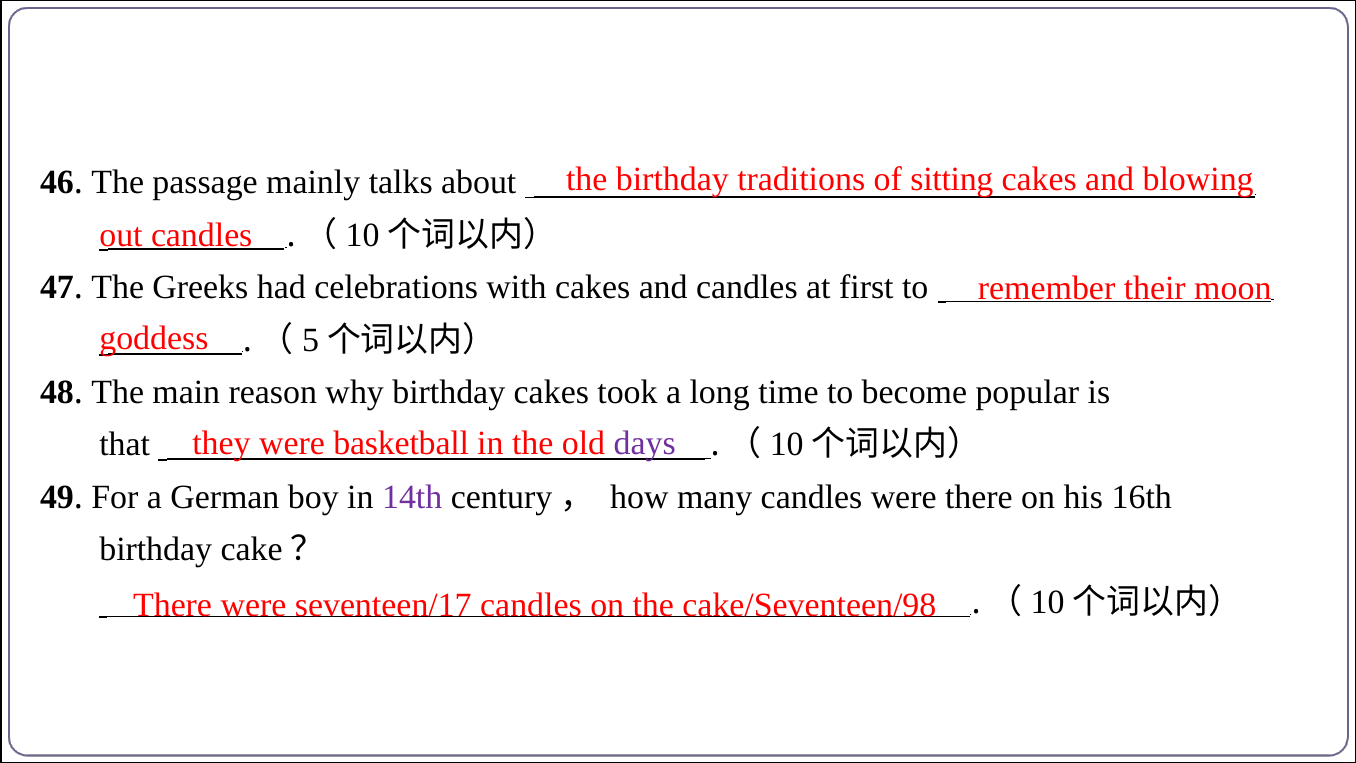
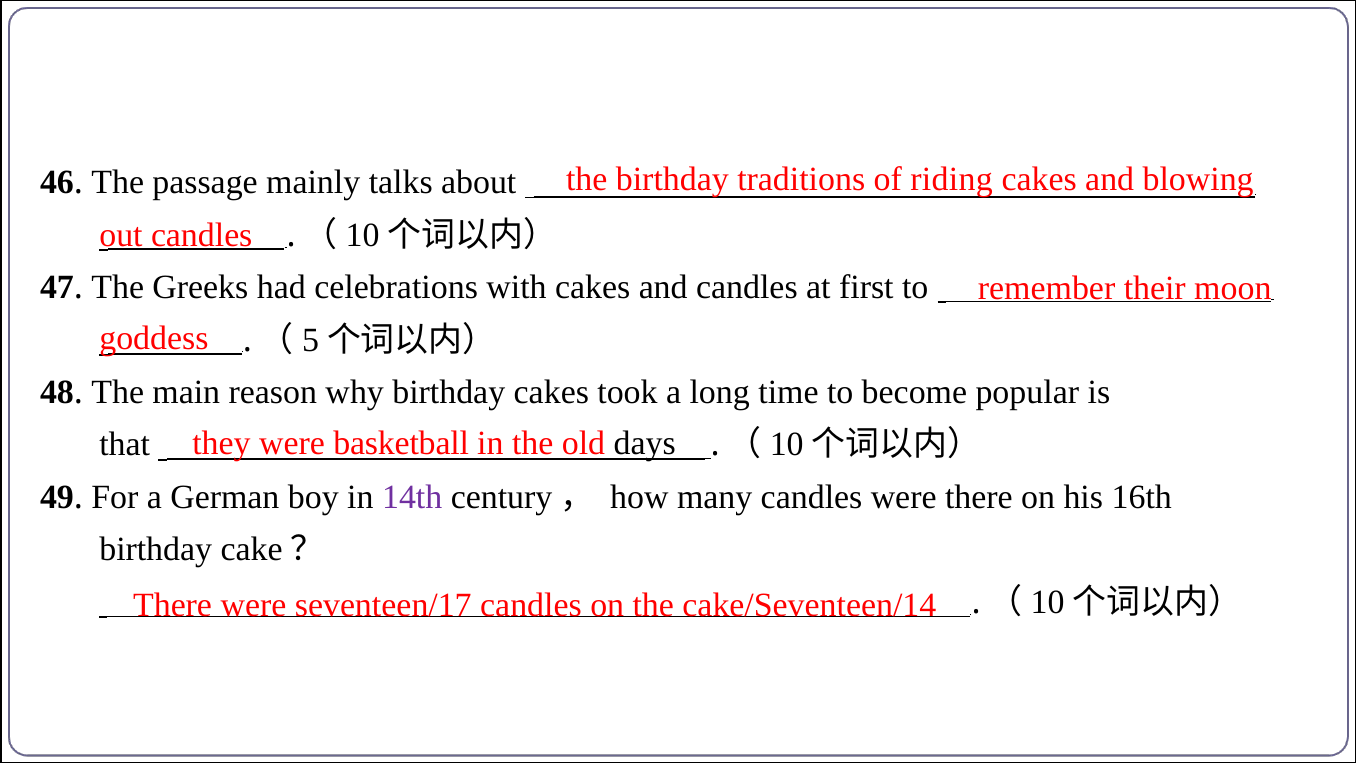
sitting: sitting -> riding
days colour: purple -> black
cake/Seventeen/98: cake/Seventeen/98 -> cake/Seventeen/14
